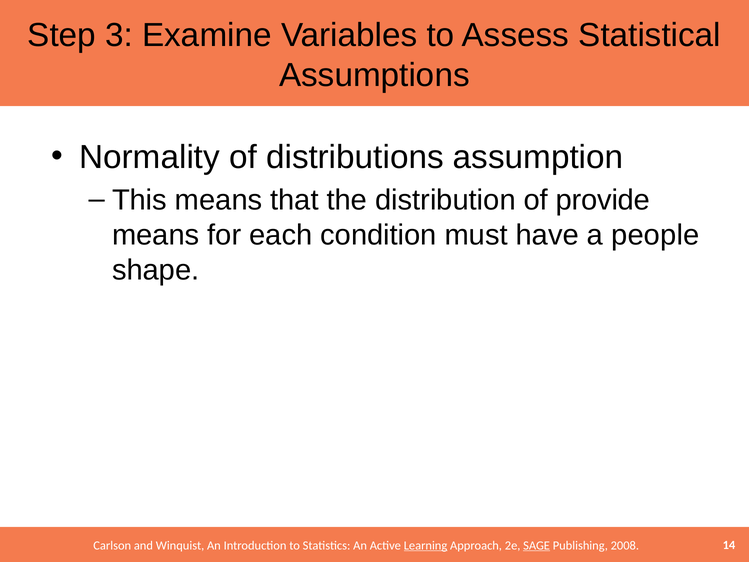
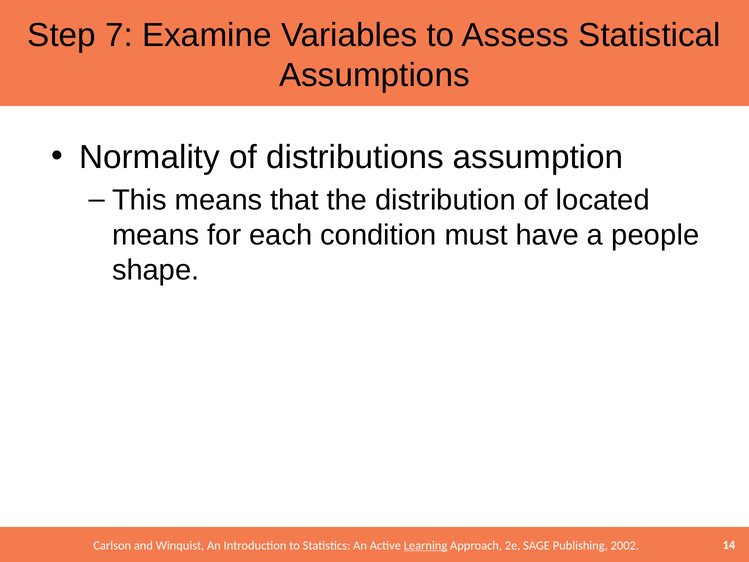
3: 3 -> 7
provide: provide -> located
SAGE underline: present -> none
2008: 2008 -> 2002
